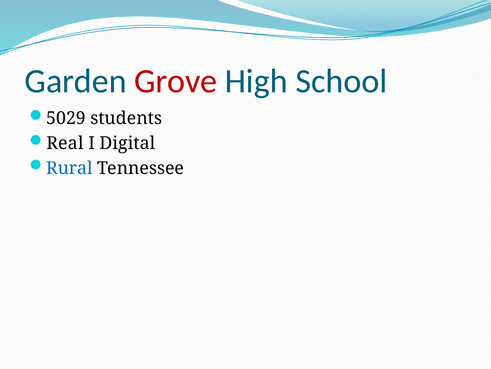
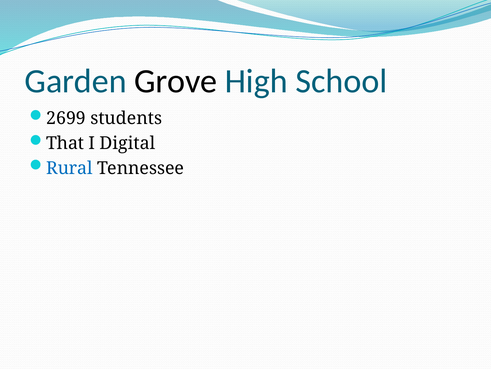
Grove colour: red -> black
5029: 5029 -> 2699
Real: Real -> That
